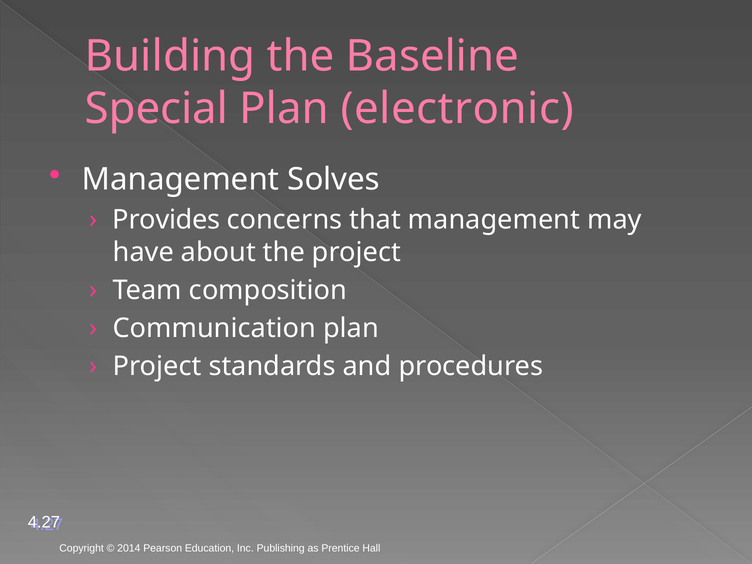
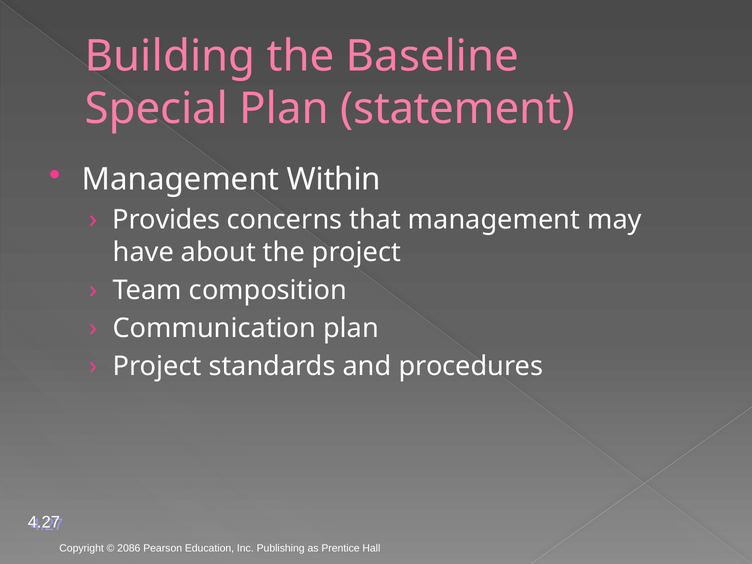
electronic: electronic -> statement
Solves: Solves -> Within
2014: 2014 -> 2086
